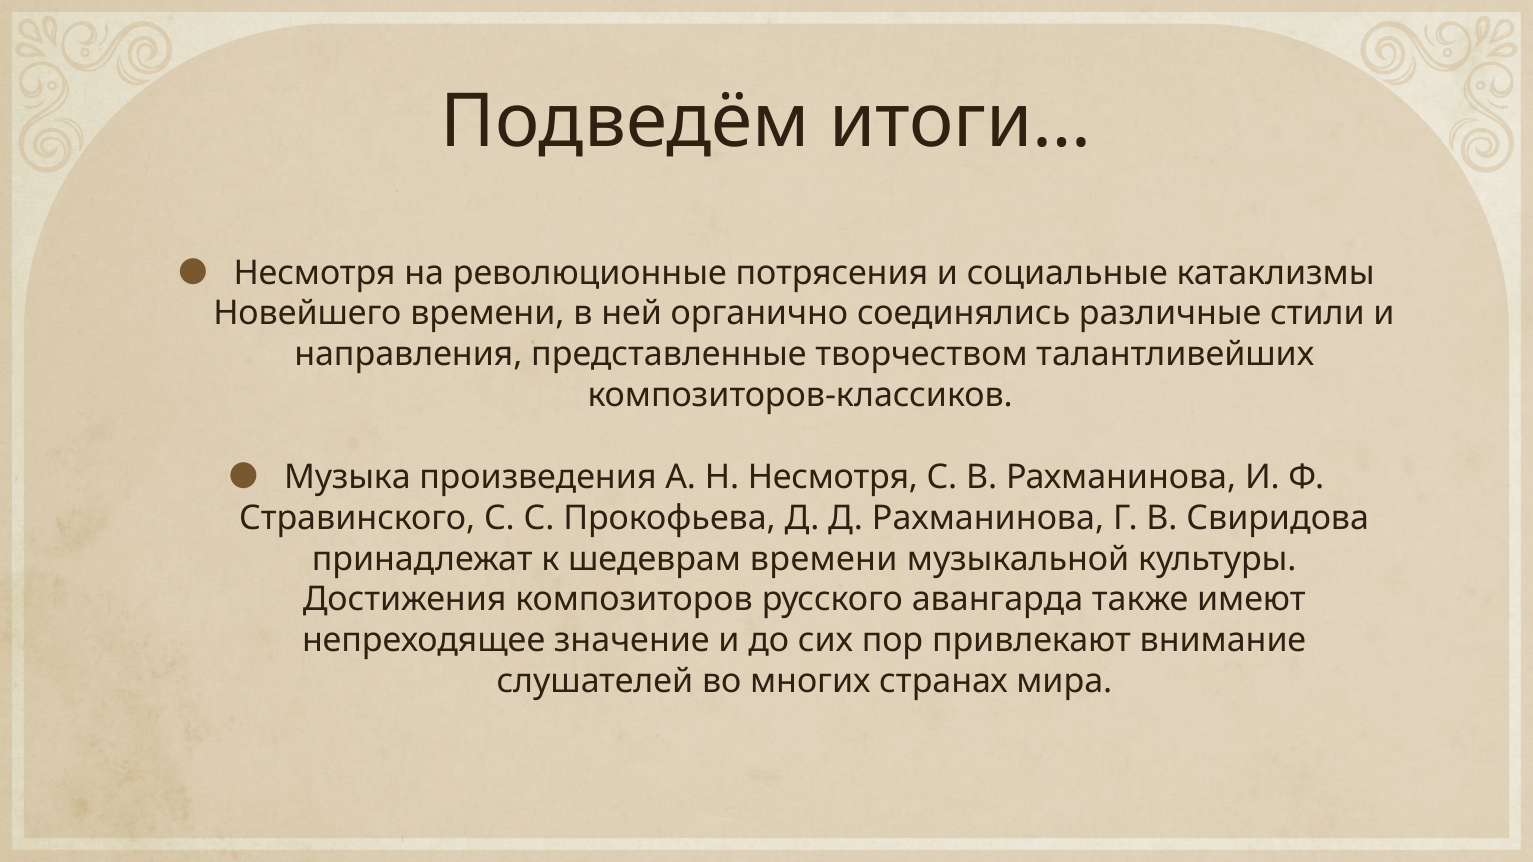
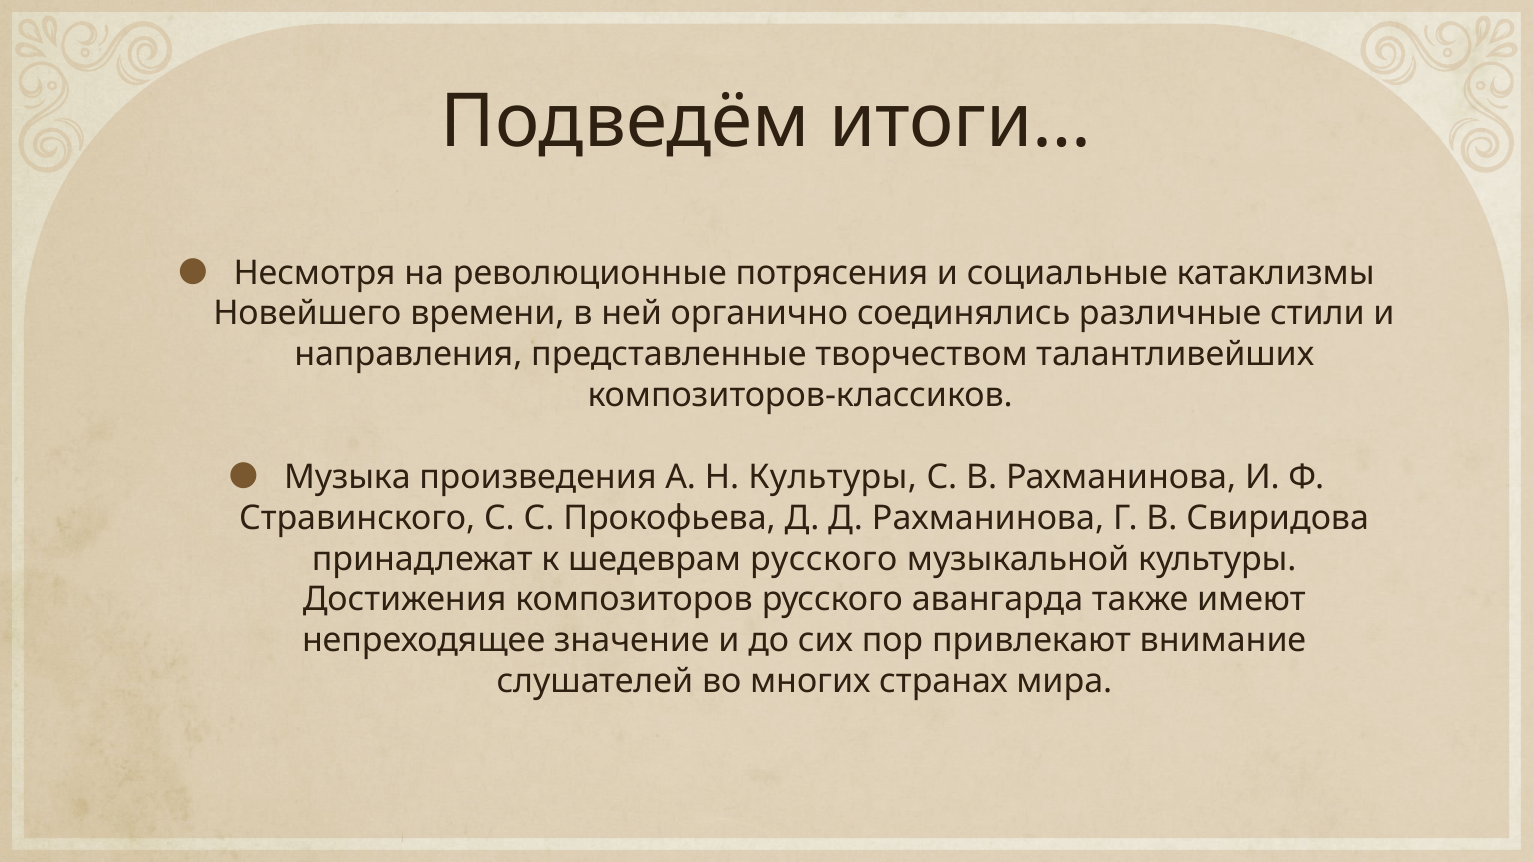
Н Несмотря: Несмотря -> Культуры
шедеврам времени: времени -> русского
